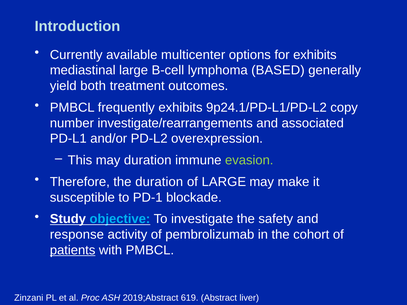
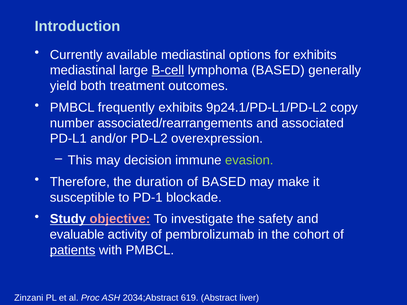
available multicenter: multicenter -> mediastinal
B-cell underline: none -> present
investigate/rearrangements: investigate/rearrangements -> associated/rearrangements
may duration: duration -> decision
of LARGE: LARGE -> BASED
objective colour: light blue -> pink
response: response -> evaluable
2019;Abstract: 2019;Abstract -> 2034;Abstract
